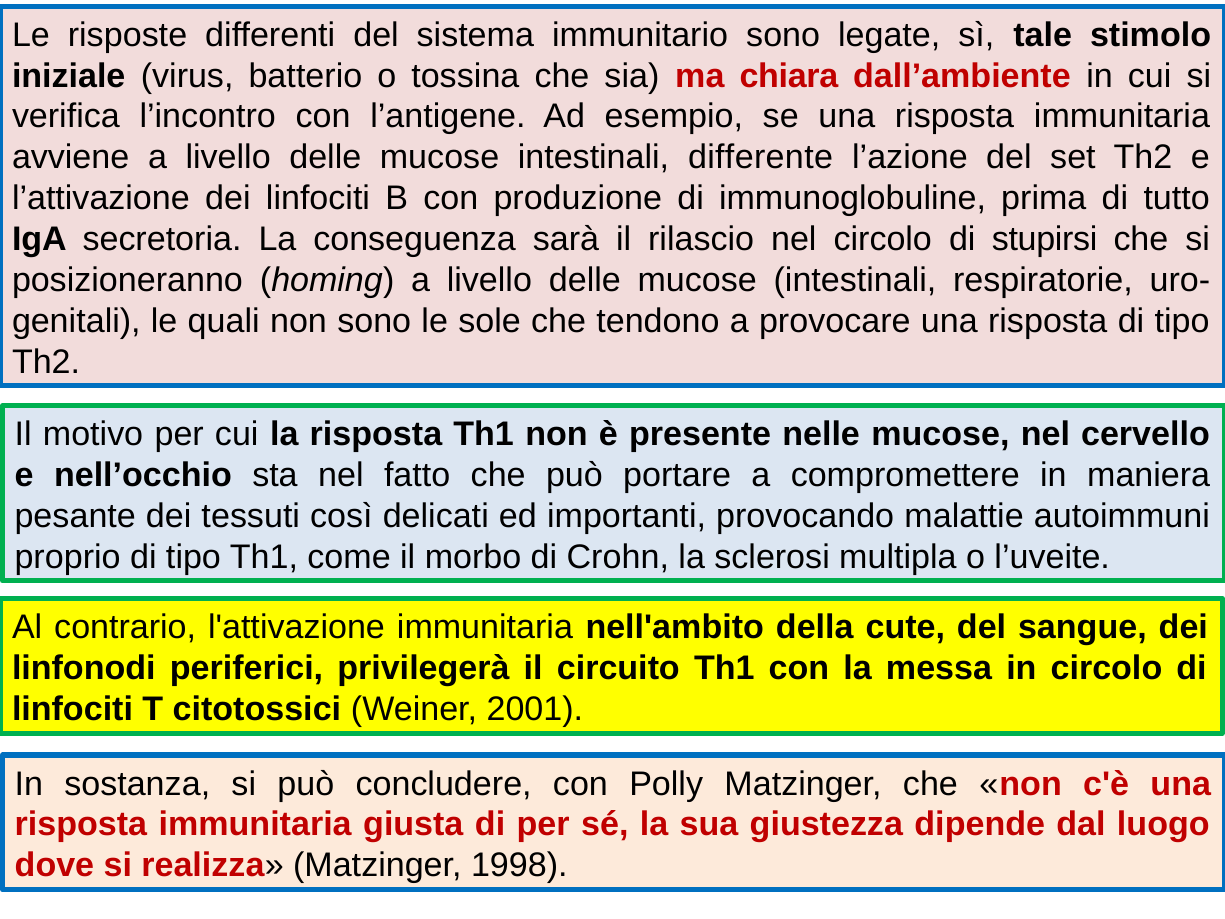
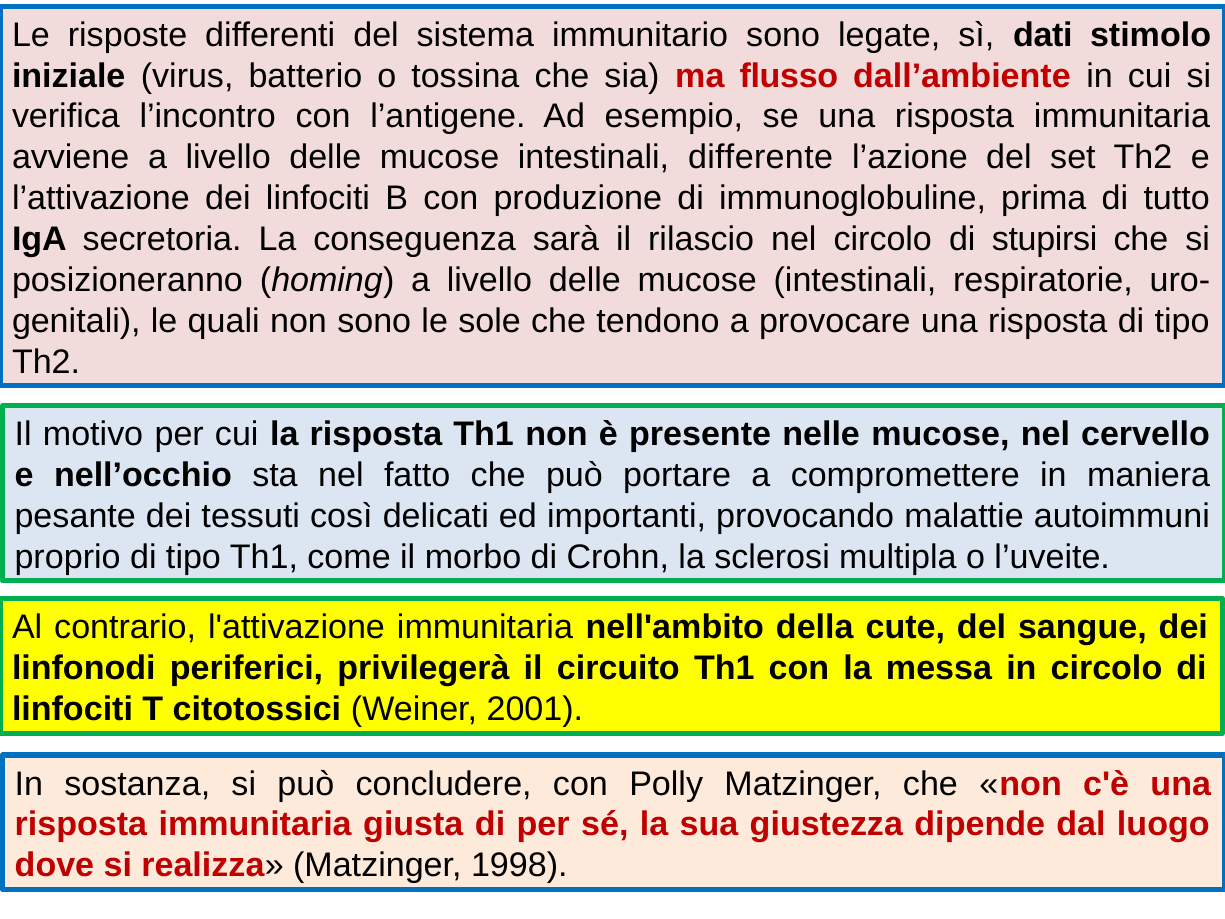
tale: tale -> dati
chiara: chiara -> flusso
